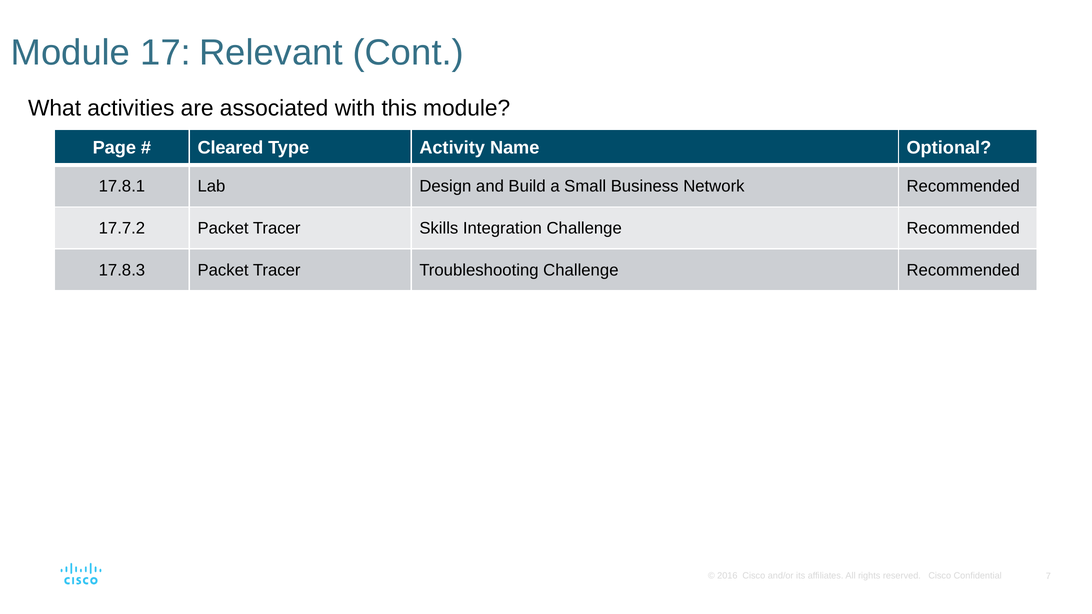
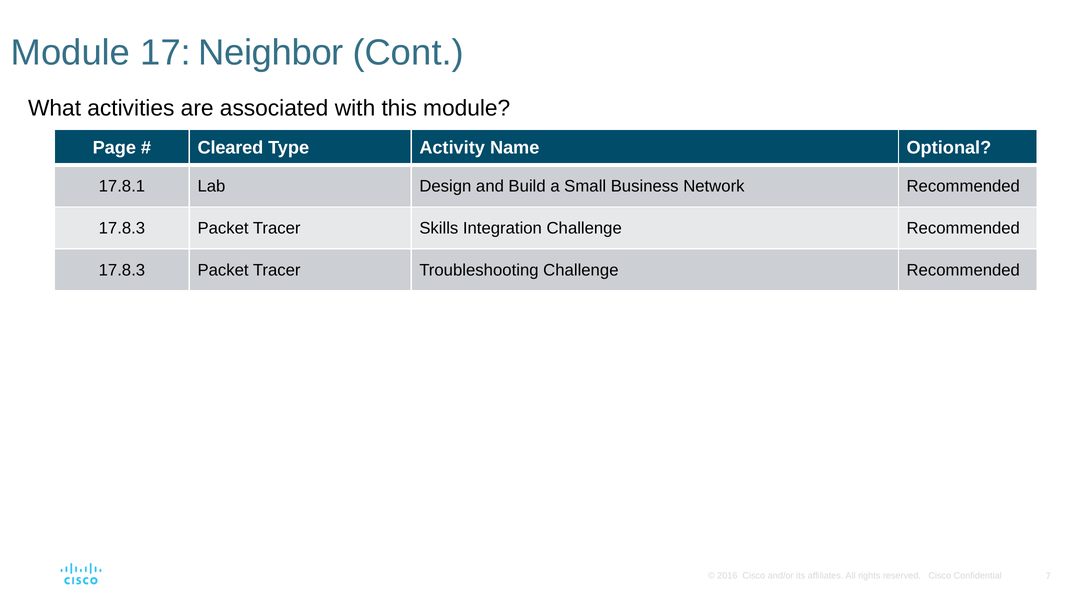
Relevant: Relevant -> Neighbor
17.7.2 at (122, 228): 17.7.2 -> 17.8.3
